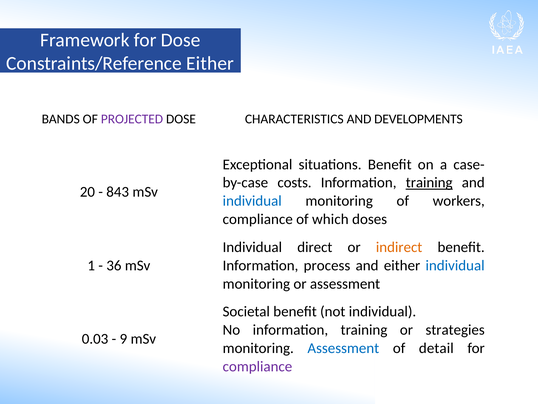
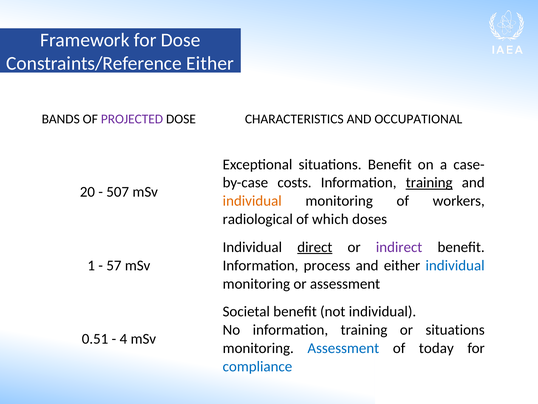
DEVELOPMENTS: DEVELOPMENTS -> OCCUPATIONAL
843: 843 -> 507
individual at (252, 201) colour: blue -> orange
compliance at (258, 219): compliance -> radiological
direct underline: none -> present
indirect colour: orange -> purple
36: 36 -> 57
or strategies: strategies -> situations
0.03: 0.03 -> 0.51
9: 9 -> 4
detail: detail -> today
compliance at (257, 366) colour: purple -> blue
